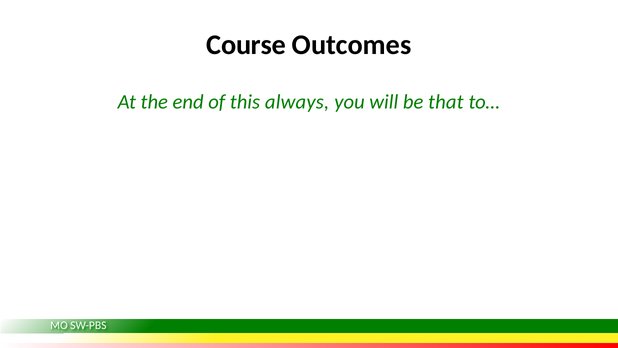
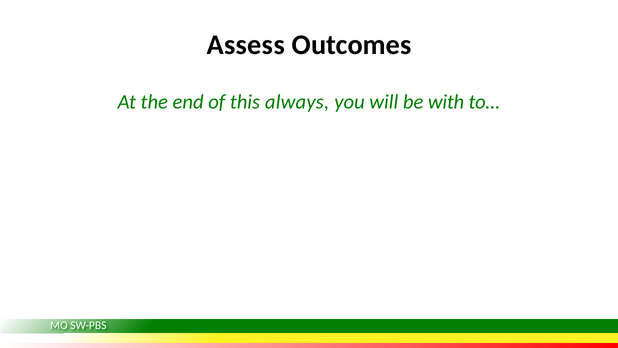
Course: Course -> Assess
that: that -> with
